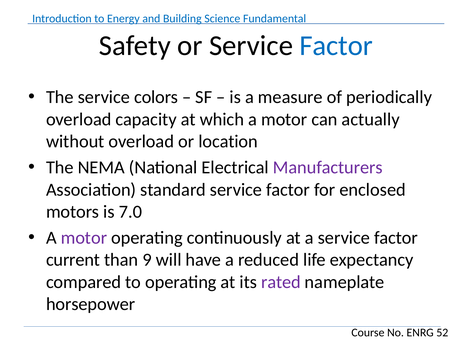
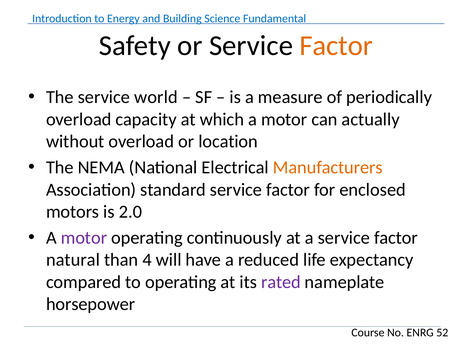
Factor at (336, 46) colour: blue -> orange
colors: colors -> world
Manufacturers colour: purple -> orange
7.0: 7.0 -> 2.0
current: current -> natural
9: 9 -> 4
